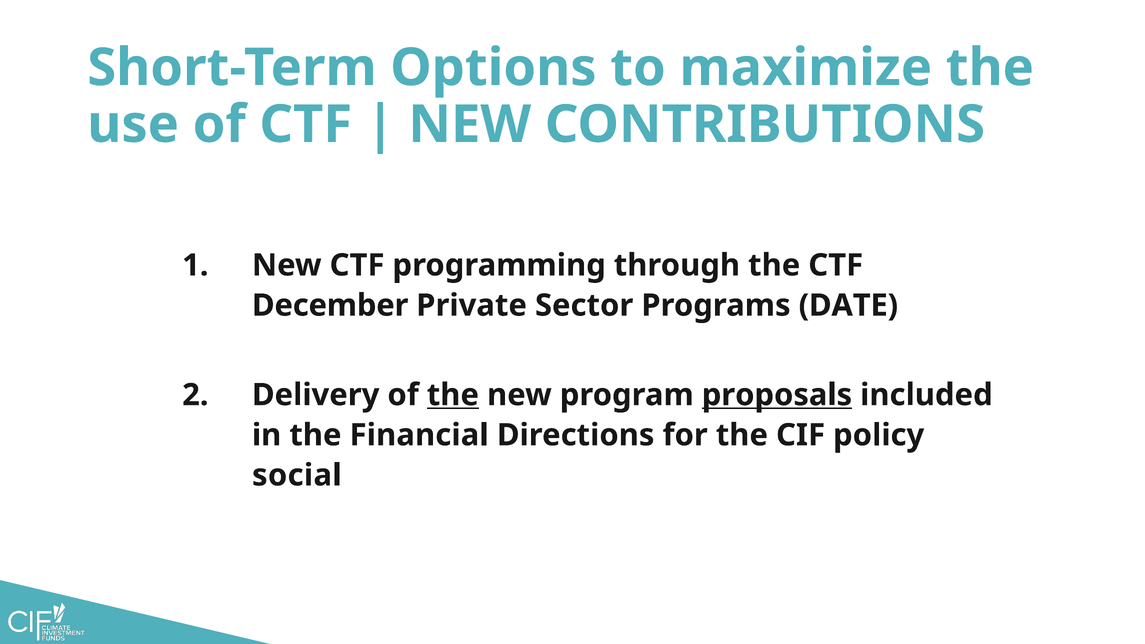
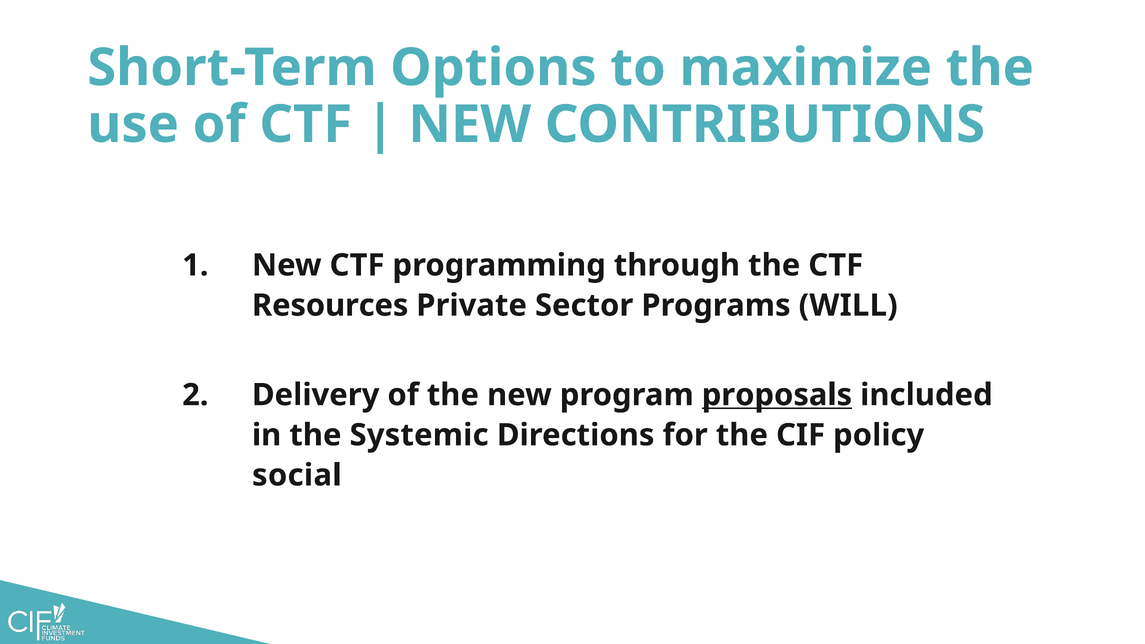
December: December -> Resources
DATE: DATE -> WILL
the at (453, 395) underline: present -> none
Financial: Financial -> Systemic
